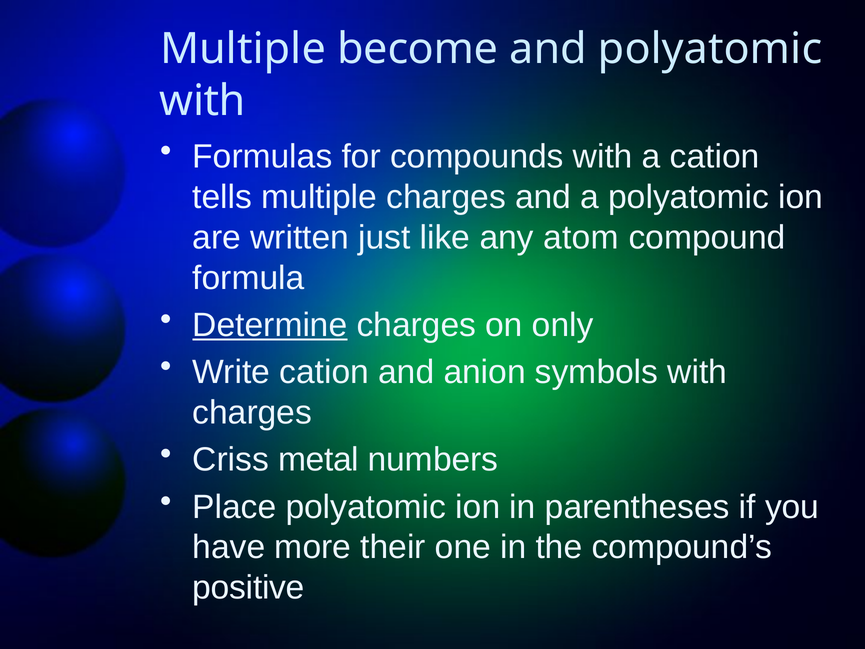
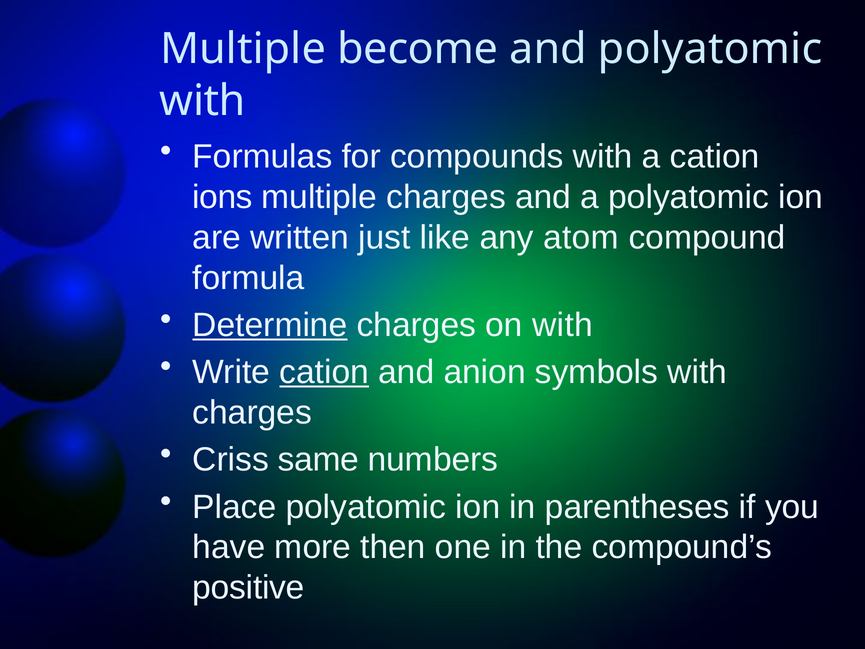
tells: tells -> ions
on only: only -> with
cation at (324, 372) underline: none -> present
metal: metal -> same
their: their -> then
